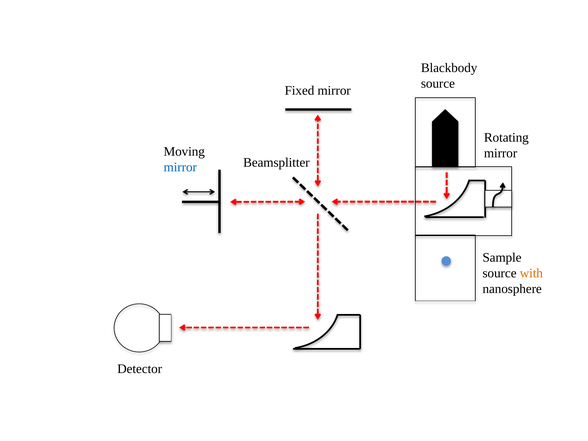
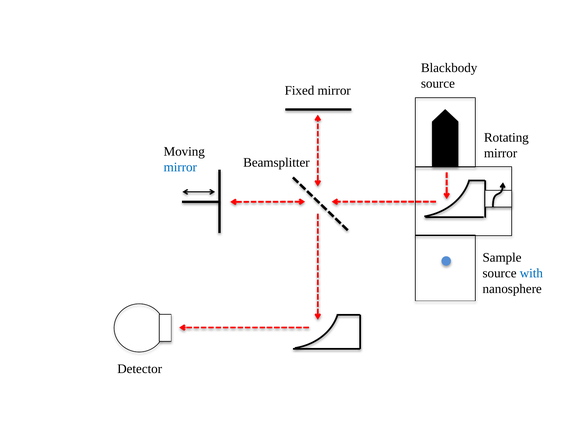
with colour: orange -> blue
